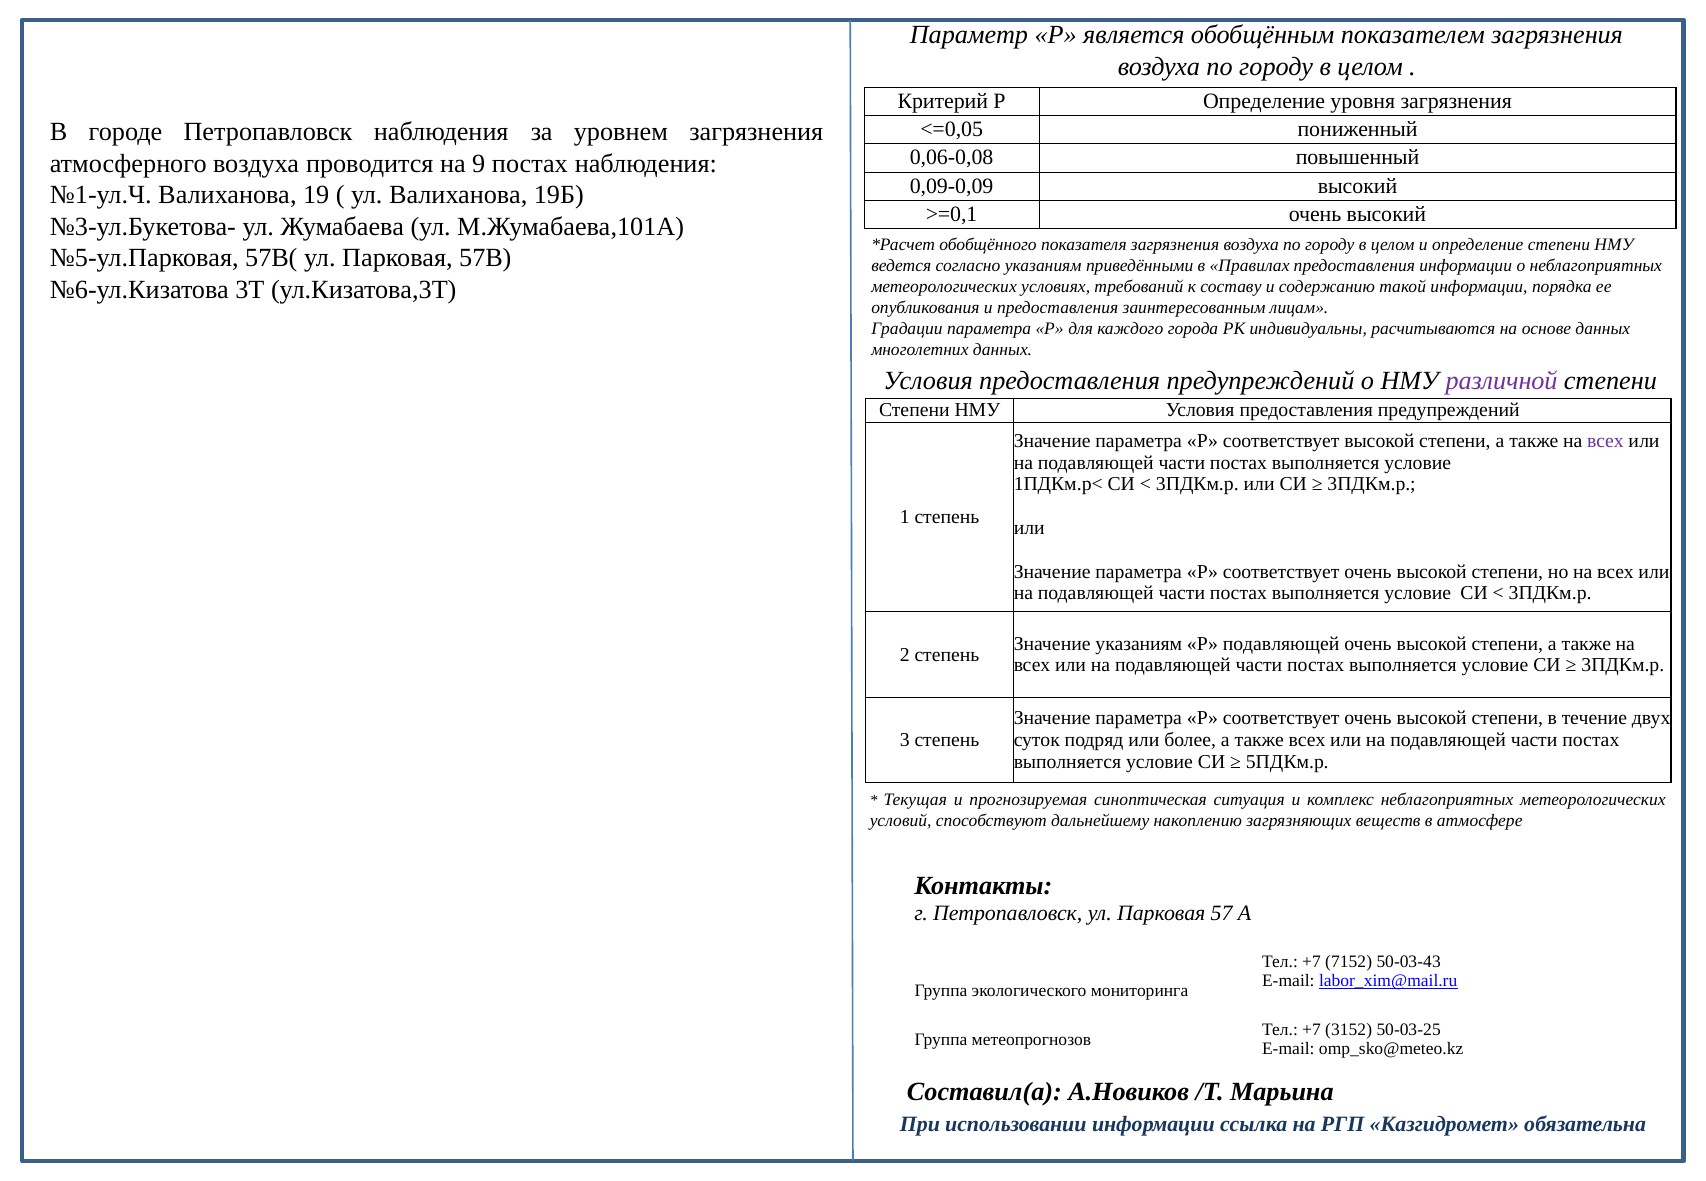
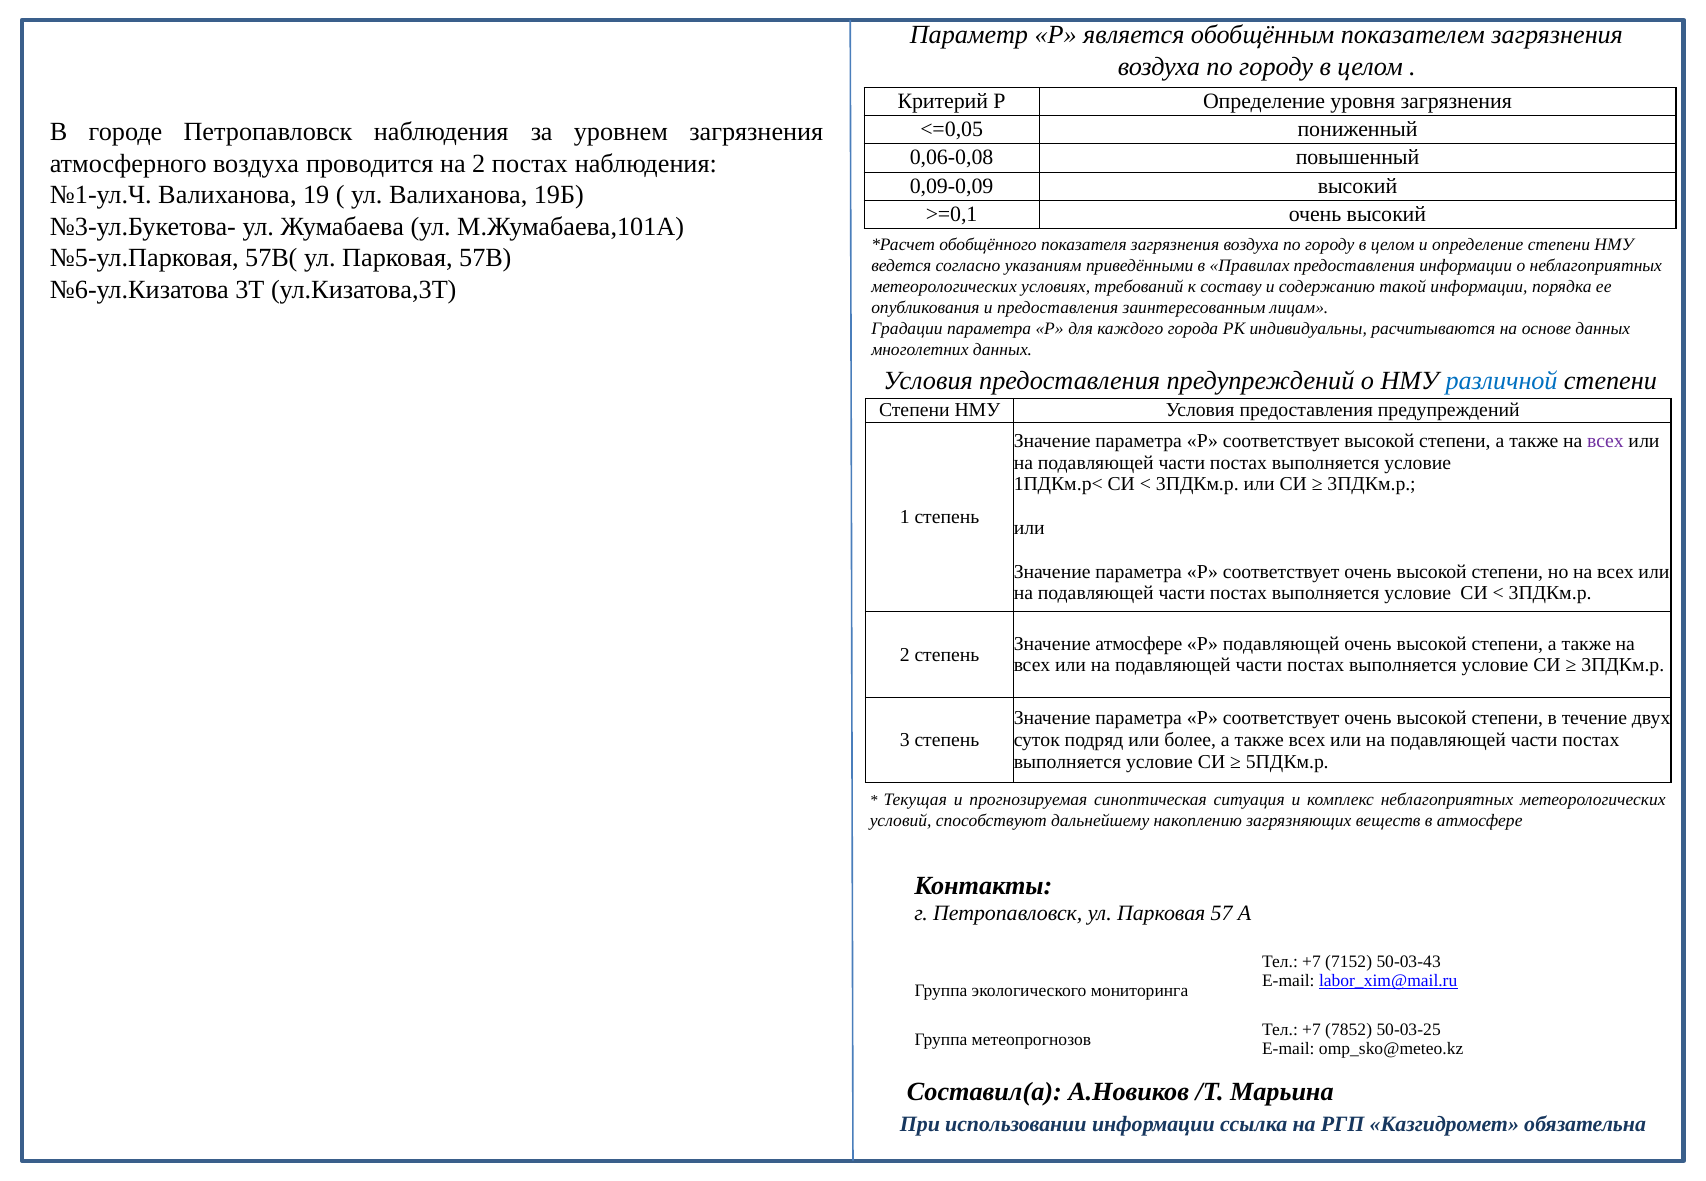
на 9: 9 -> 2
различной colour: purple -> blue
Значение указаниям: указаниям -> атмосфере
3152: 3152 -> 7852
